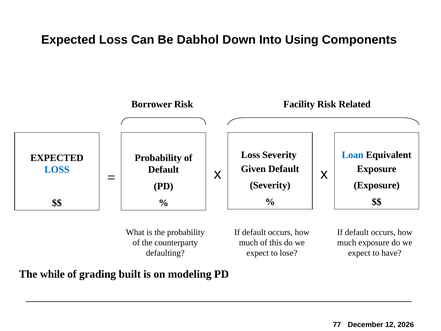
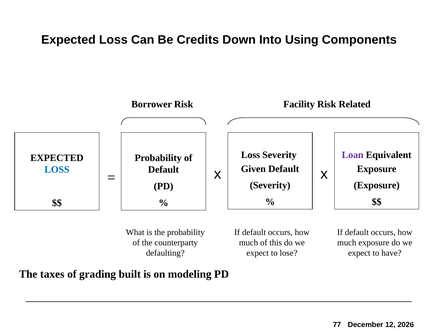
Dabhol: Dabhol -> Credits
Loan colour: blue -> purple
while: while -> taxes
